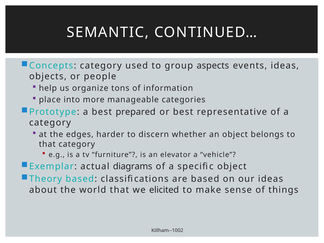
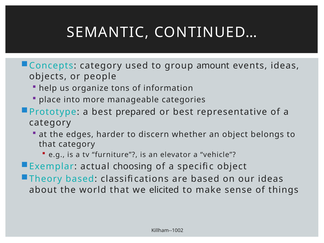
aspects: aspects -> amount
diagrams: diagrams -> choosing
